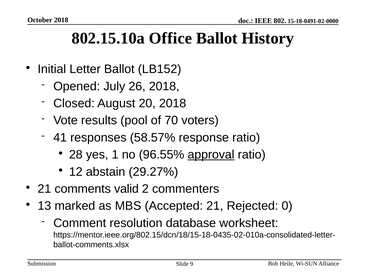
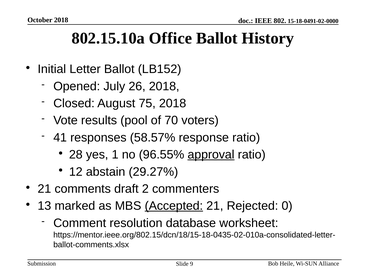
20: 20 -> 75
valid: valid -> draft
Accepted underline: none -> present
